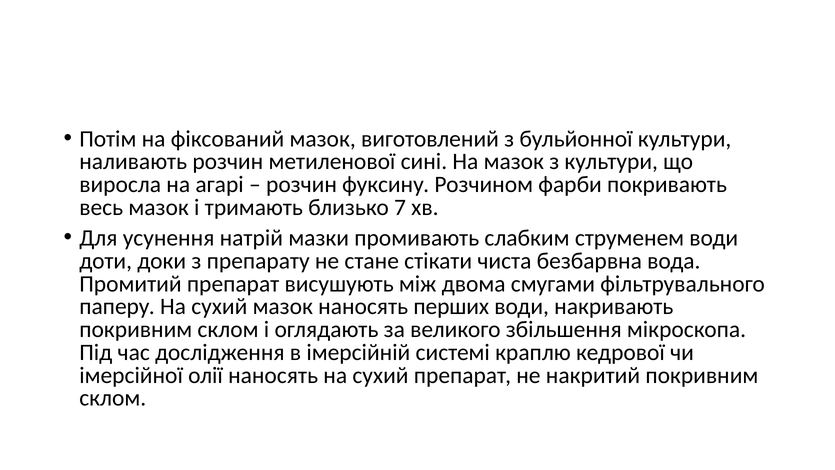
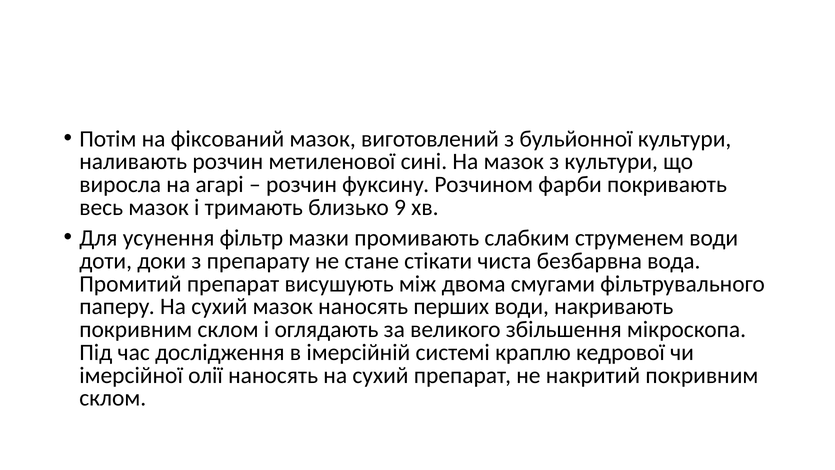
7: 7 -> 9
натрій: натрій -> фільтр
